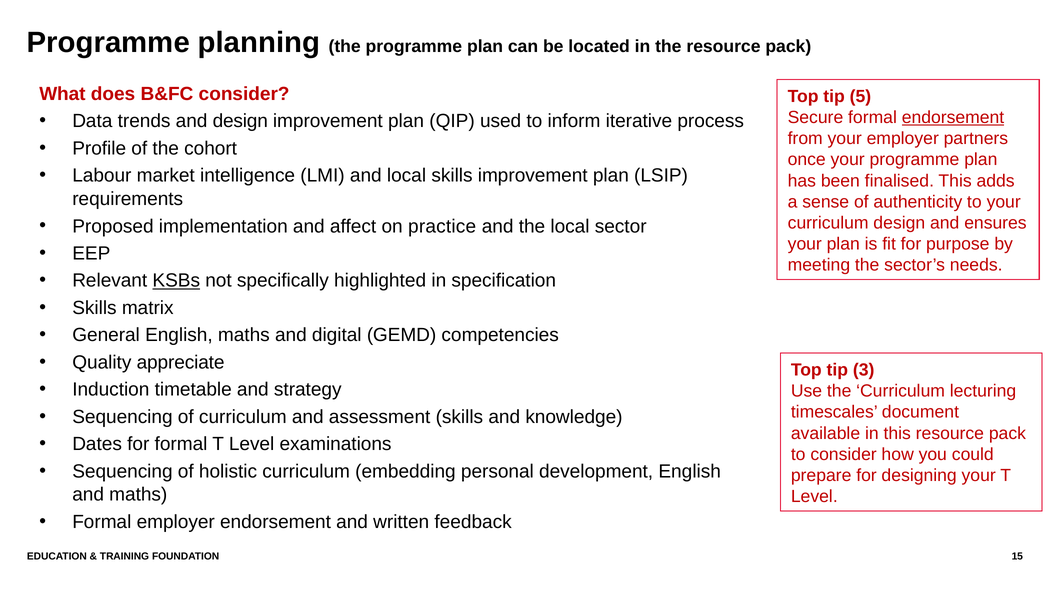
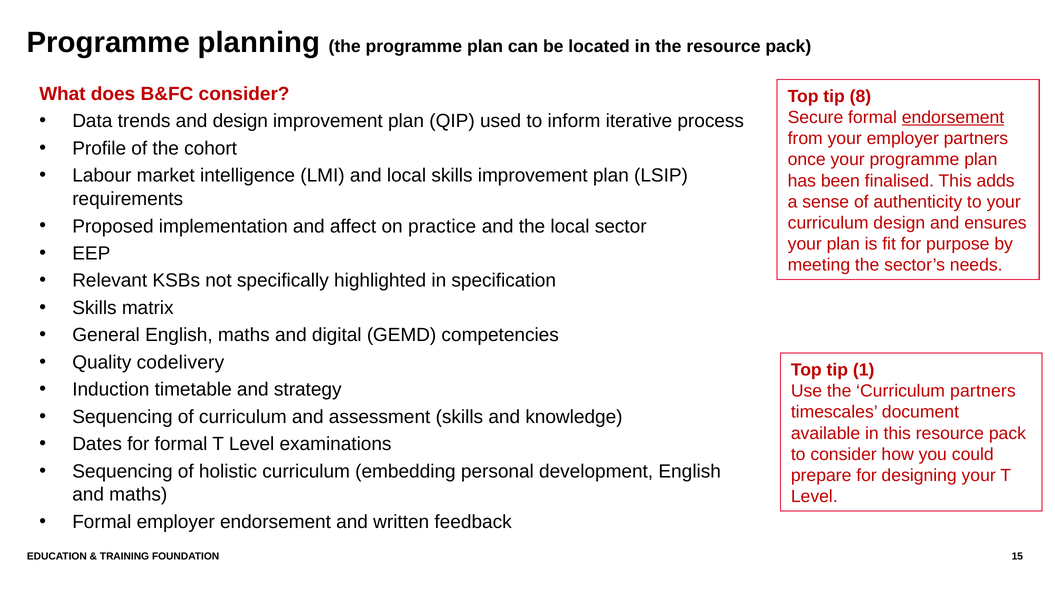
5: 5 -> 8
KSBs underline: present -> none
appreciate: appreciate -> codelivery
3: 3 -> 1
Curriculum lecturing: lecturing -> partners
